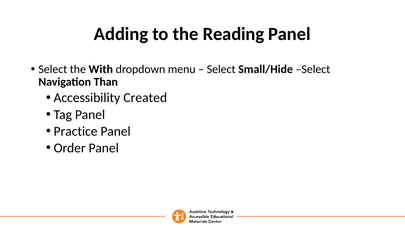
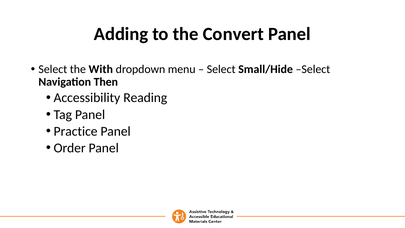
Reading: Reading -> Convert
Than: Than -> Then
Created: Created -> Reading
